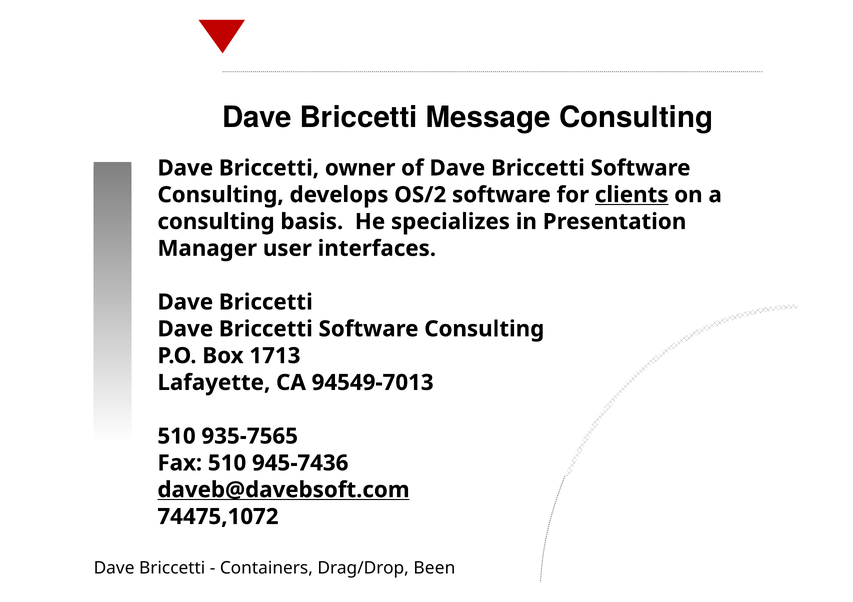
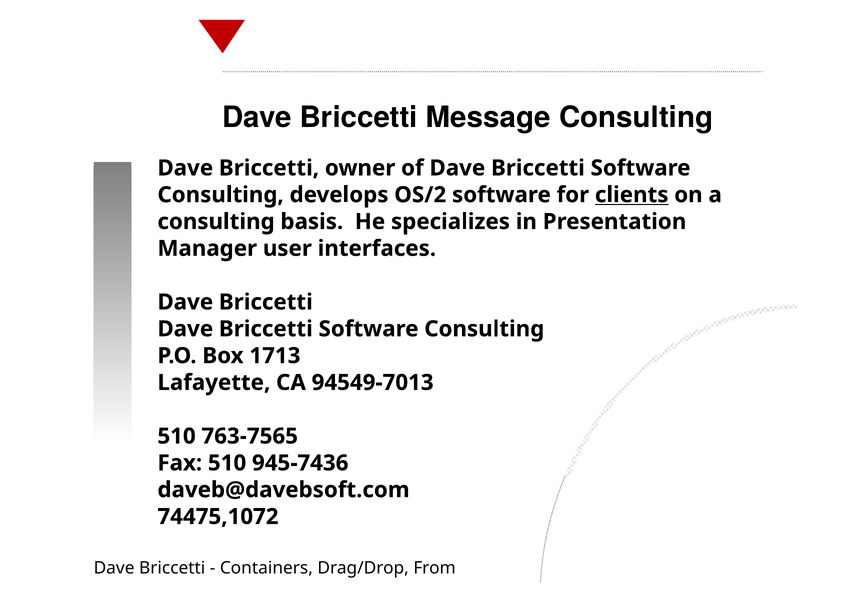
935-7565: 935-7565 -> 763-7565
daveb@davebsoft.com underline: present -> none
Been: Been -> From
